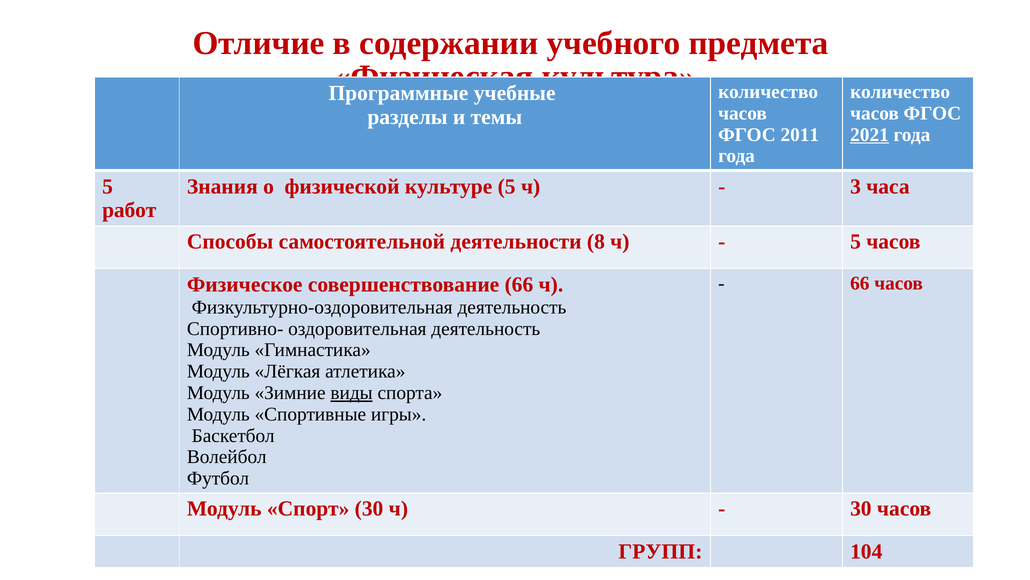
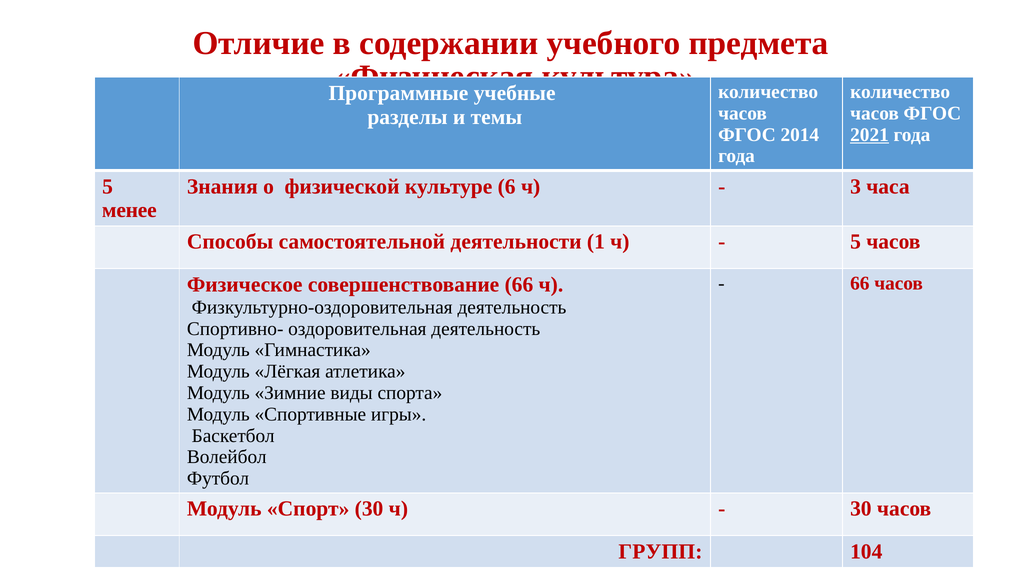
2011: 2011 -> 2014
культуре 5: 5 -> 6
работ: работ -> менее
8: 8 -> 1
виды underline: present -> none
